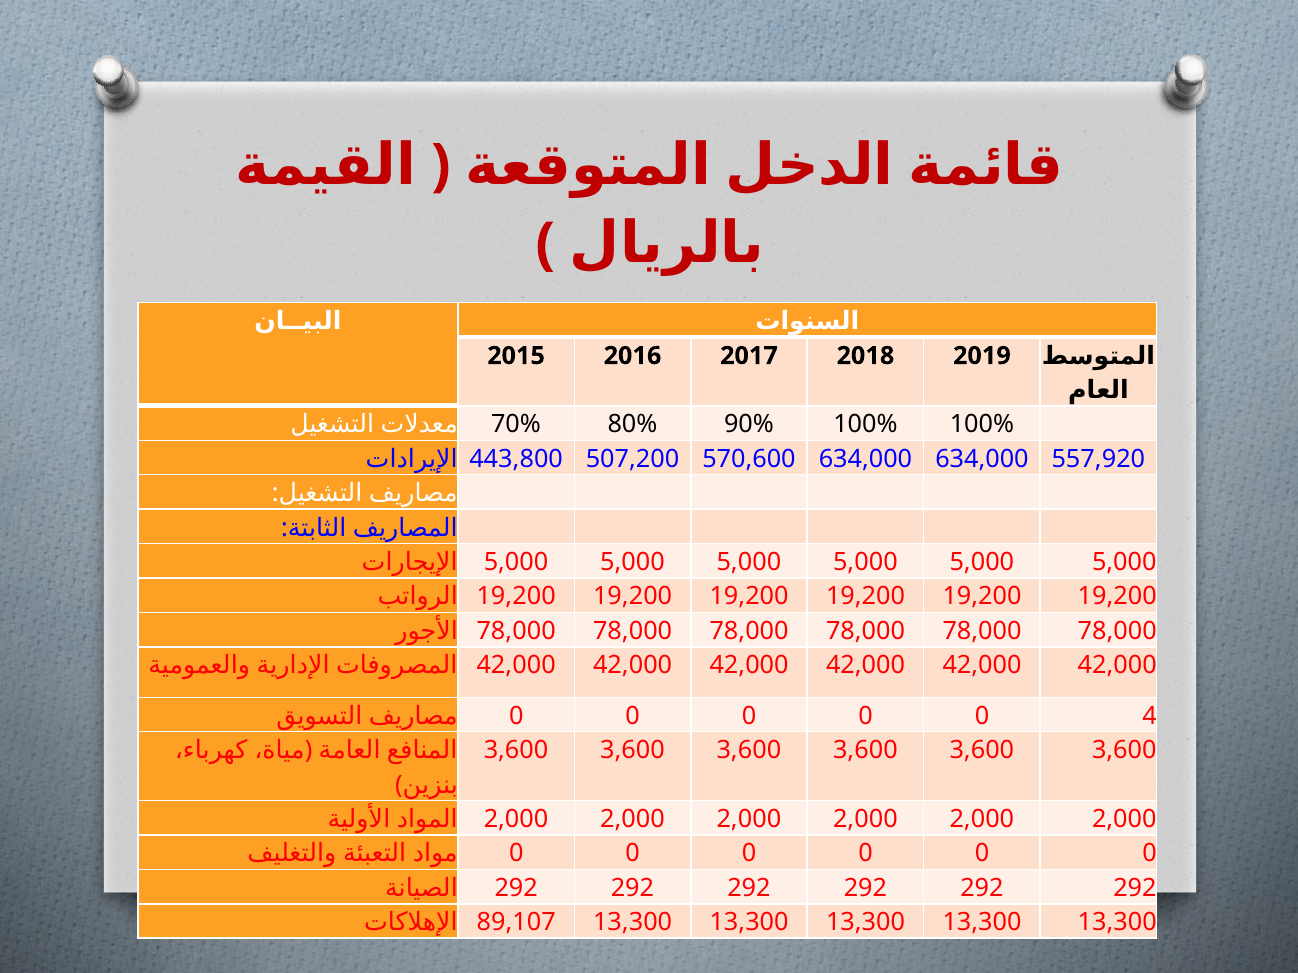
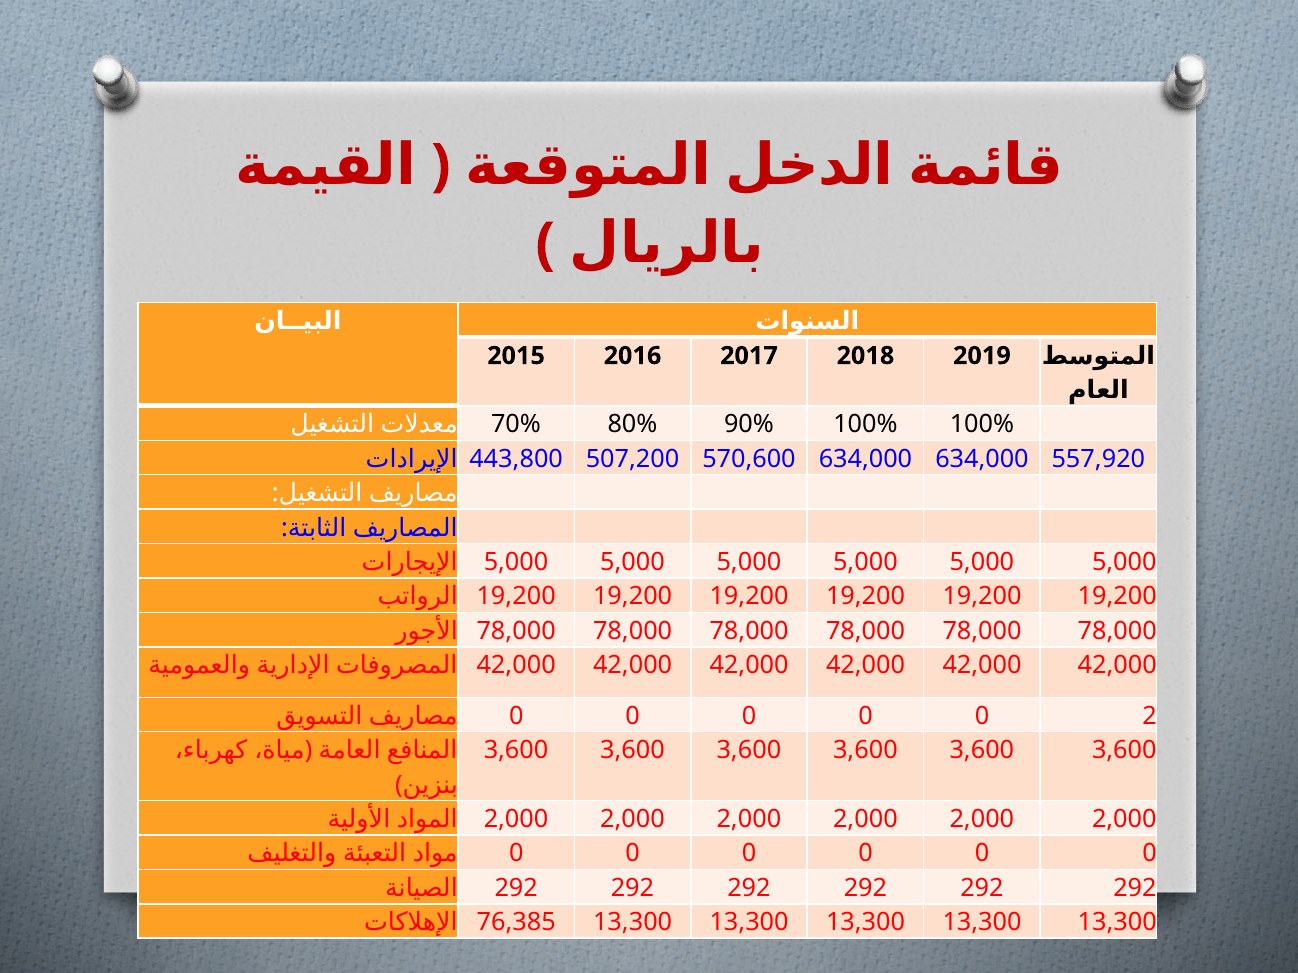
4: 4 -> 2
89,107: 89,107 -> 76,385
